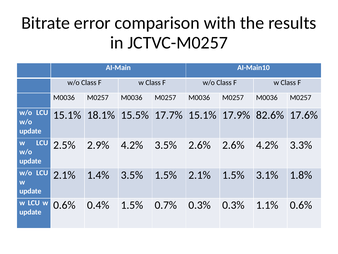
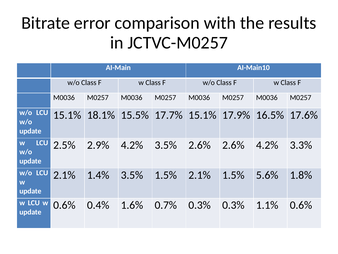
82.6%: 82.6% -> 16.5%
3.1%: 3.1% -> 5.6%
0.4% 1.5%: 1.5% -> 1.6%
